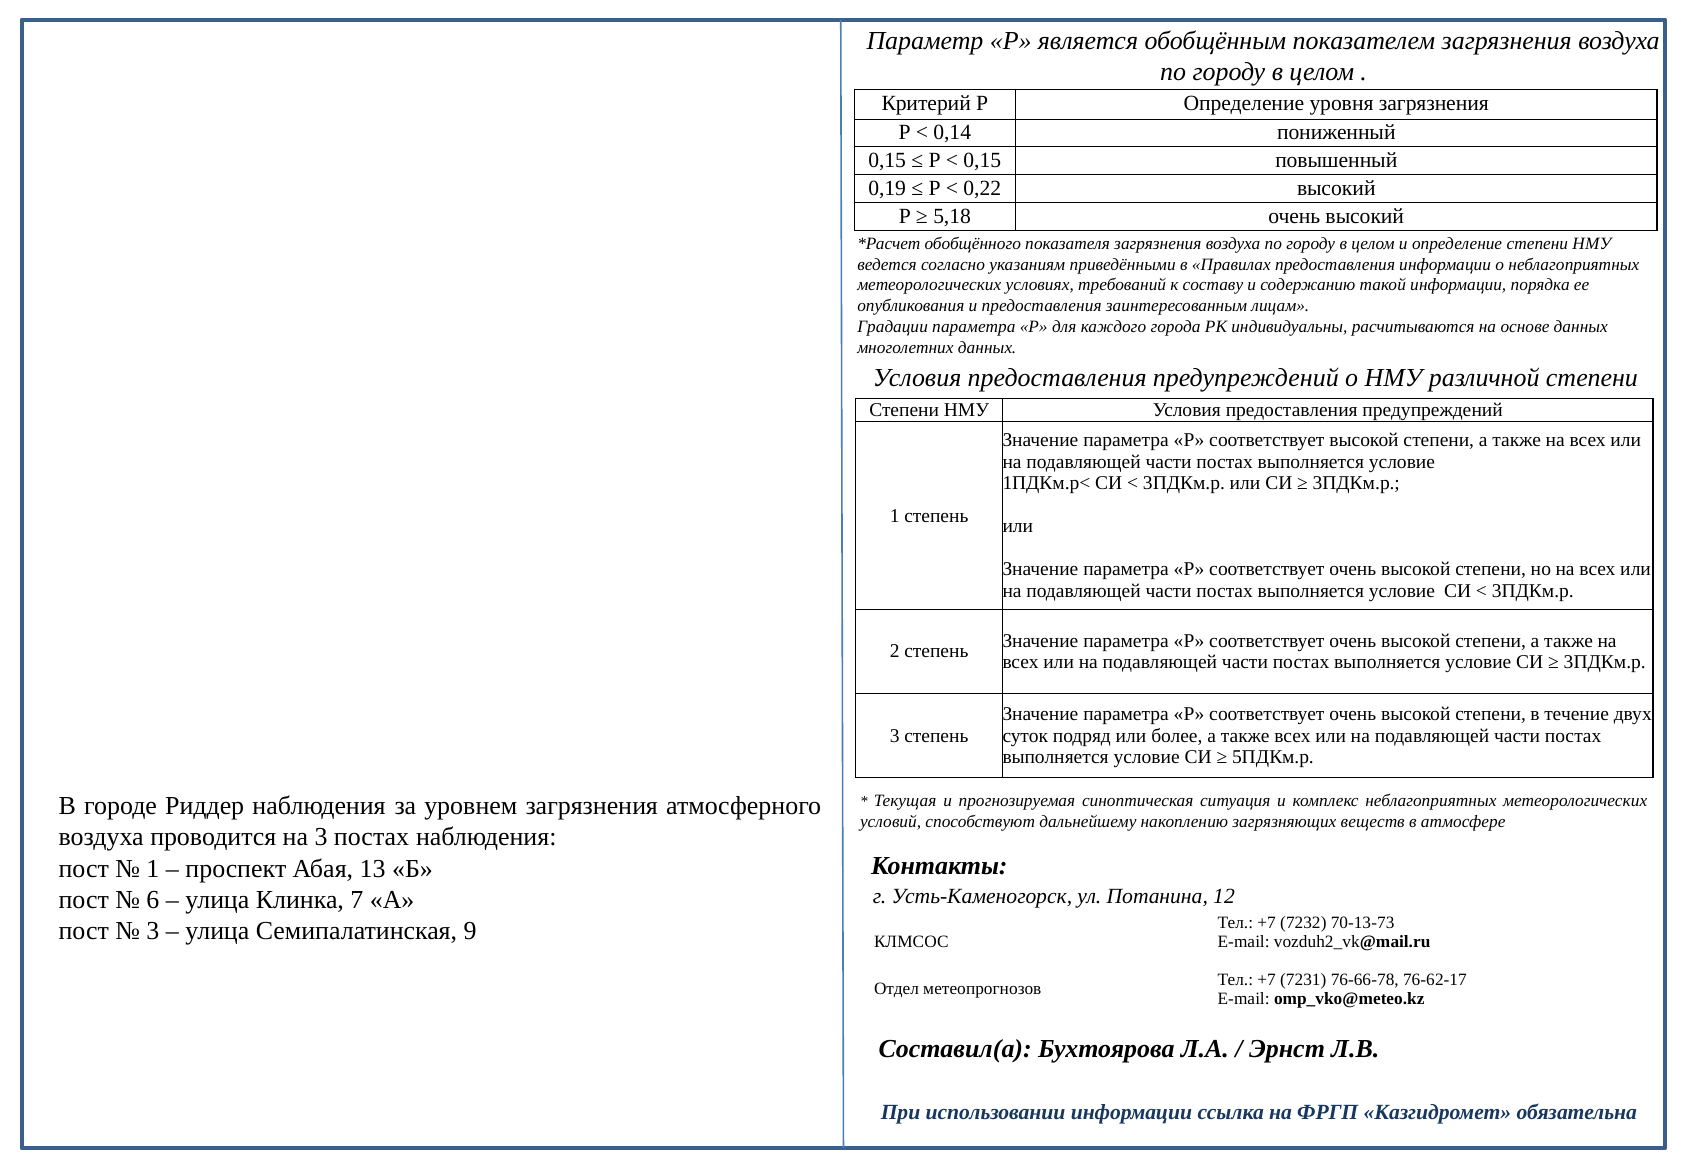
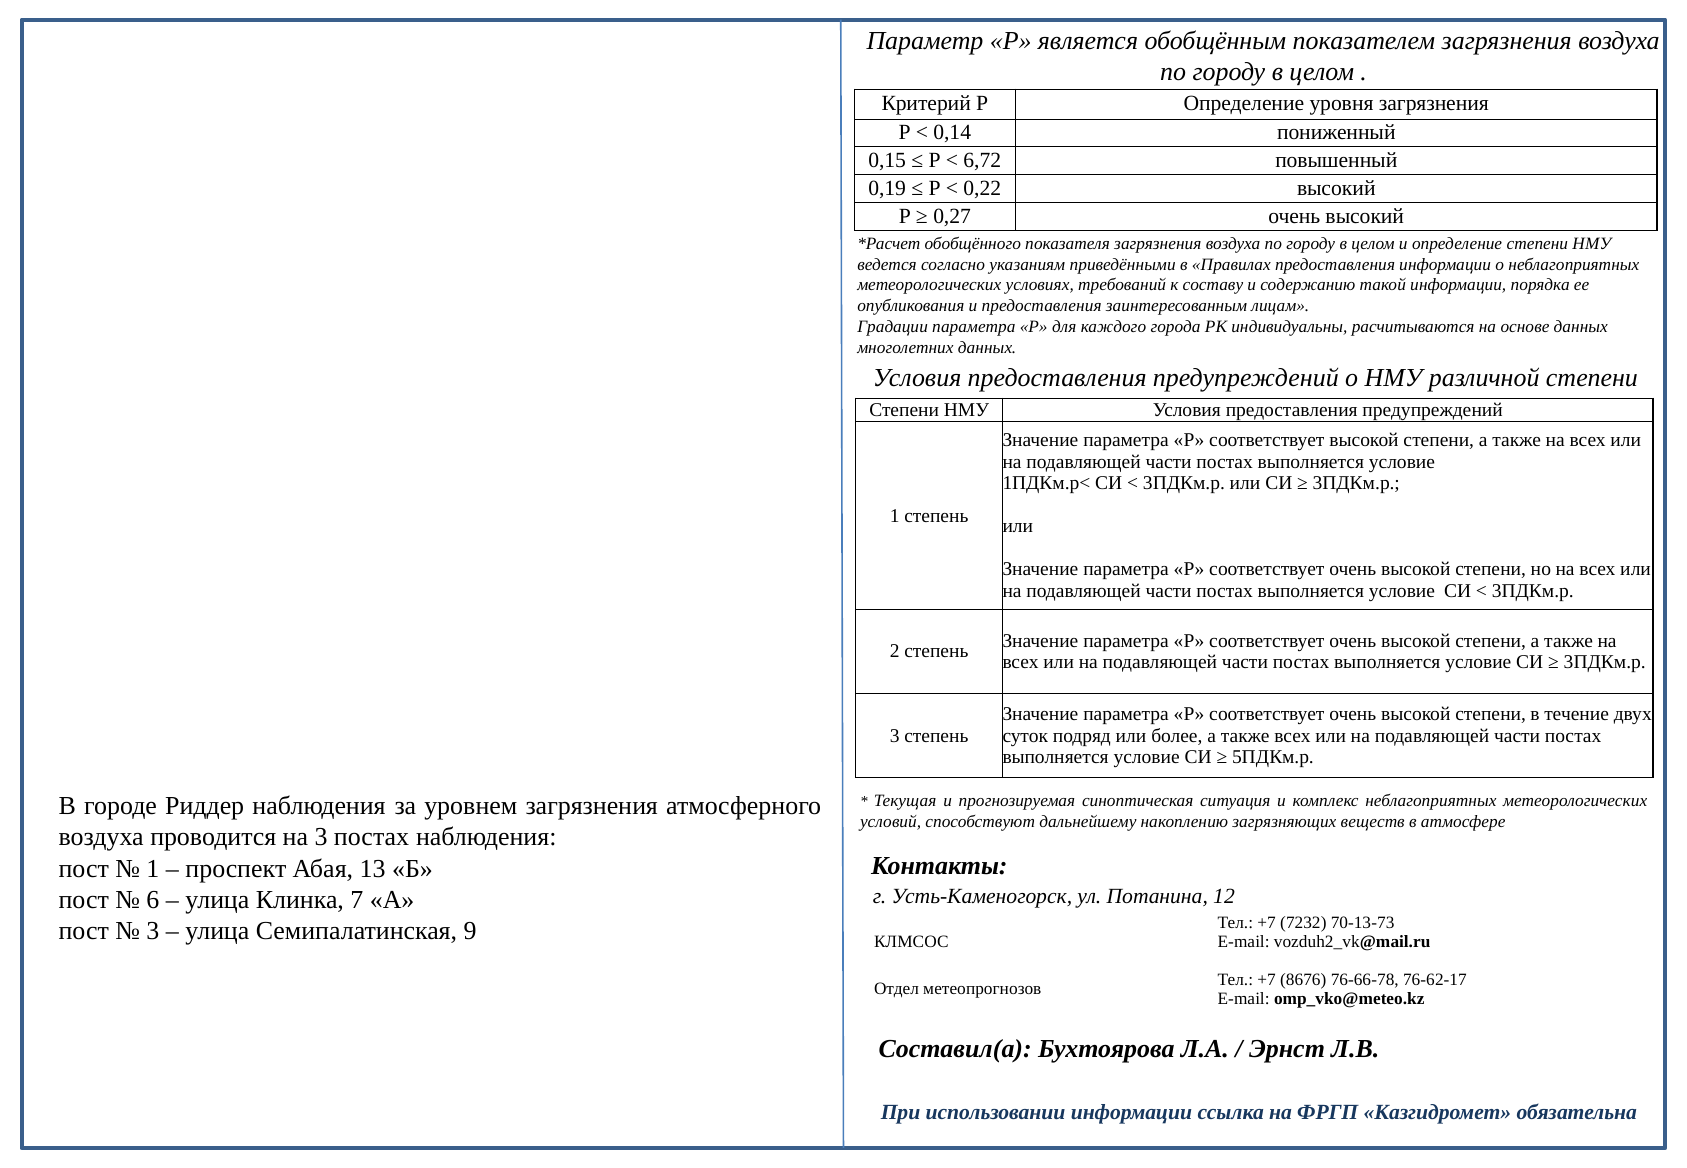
0,15 at (982, 161): 0,15 -> 6,72
5,18: 5,18 -> 0,27
7231: 7231 -> 8676
